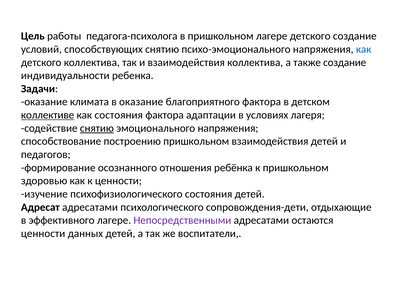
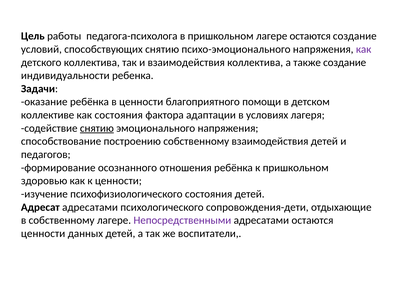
лагере детского: детского -> остаются
как at (364, 49) colour: blue -> purple
оказание климата: климата -> ребёнка
в оказание: оказание -> ценности
благоприятного фактора: фактора -> помощи
коллективе underline: present -> none
построению пришкольном: пришкольном -> собственному
в эффективного: эффективного -> собственному
